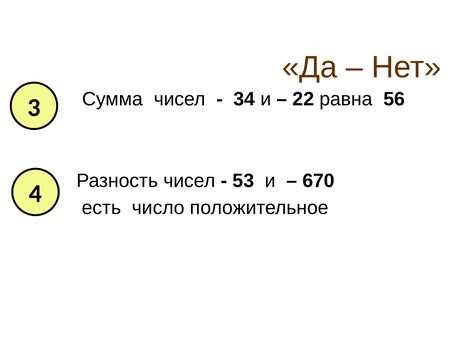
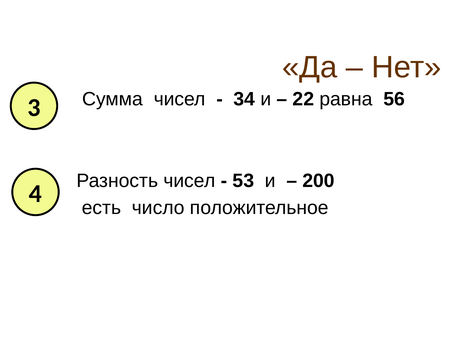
670: 670 -> 200
